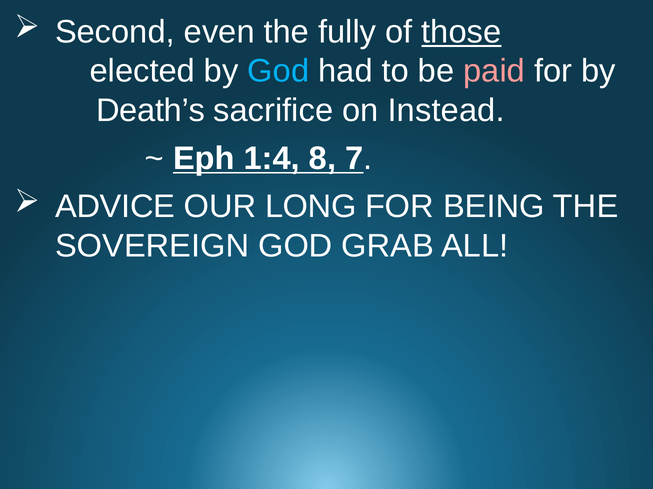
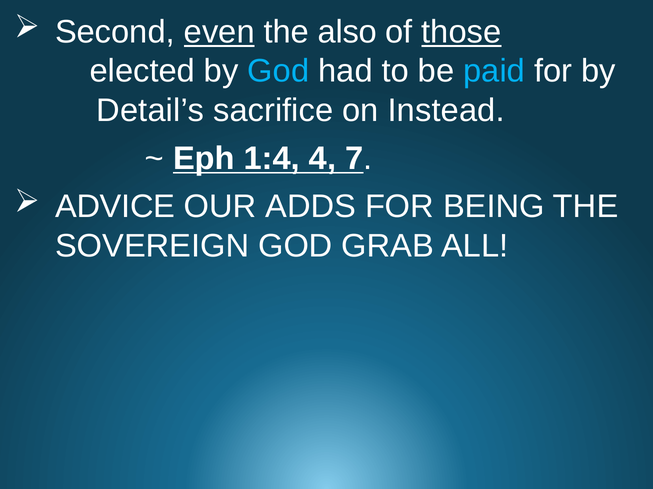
even underline: none -> present
fully: fully -> also
paid colour: pink -> light blue
Death’s: Death’s -> Detail’s
8: 8 -> 4
LONG: LONG -> ADDS
